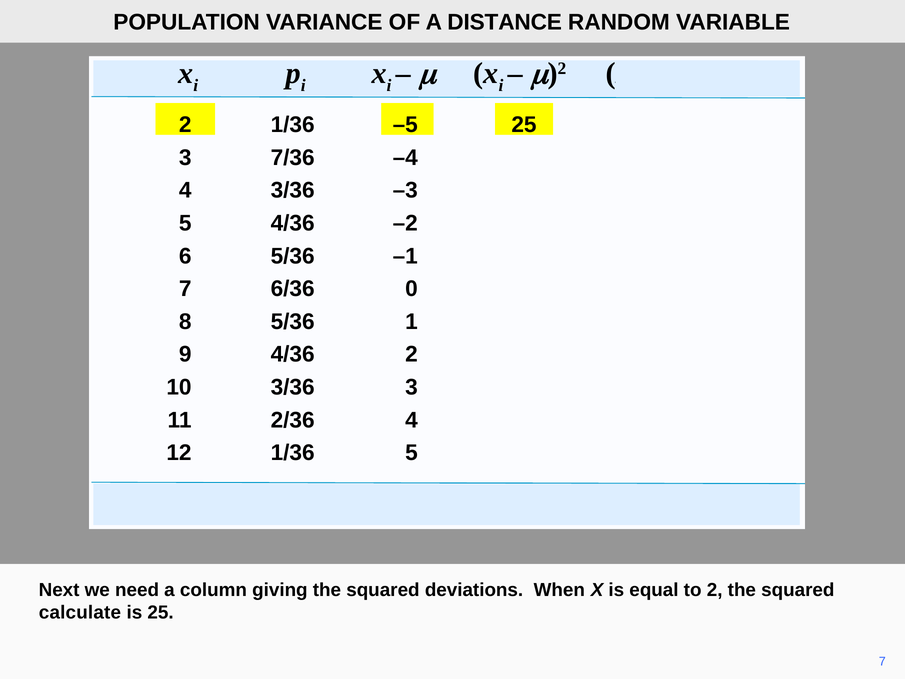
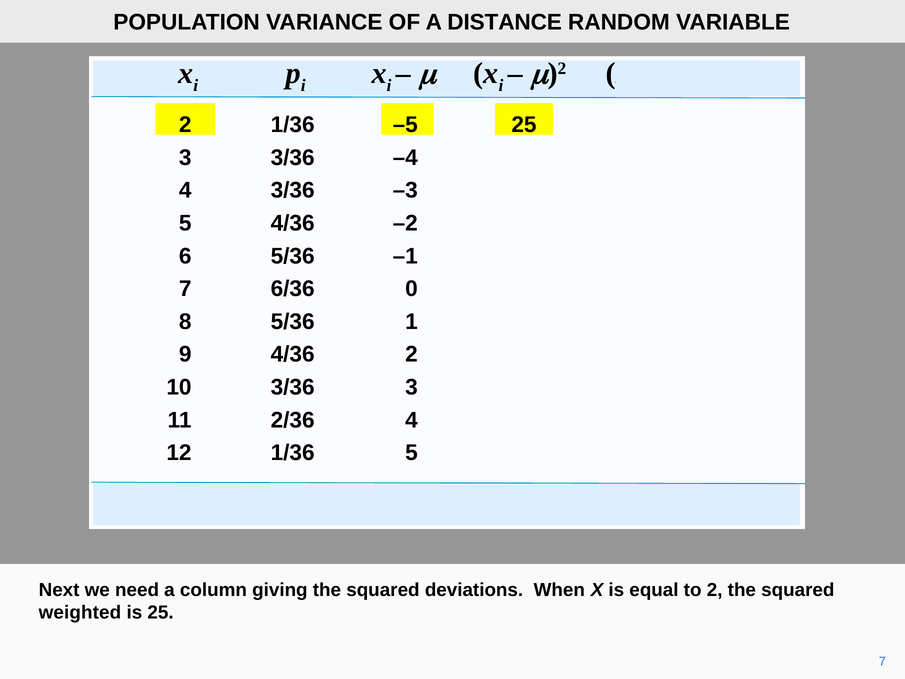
3 7/36: 7/36 -> 3/36
calculate: calculate -> weighted
